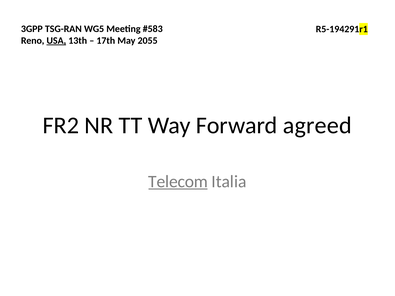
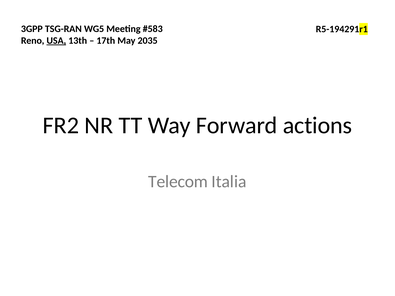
2055: 2055 -> 2035
agreed: agreed -> actions
Telecom underline: present -> none
